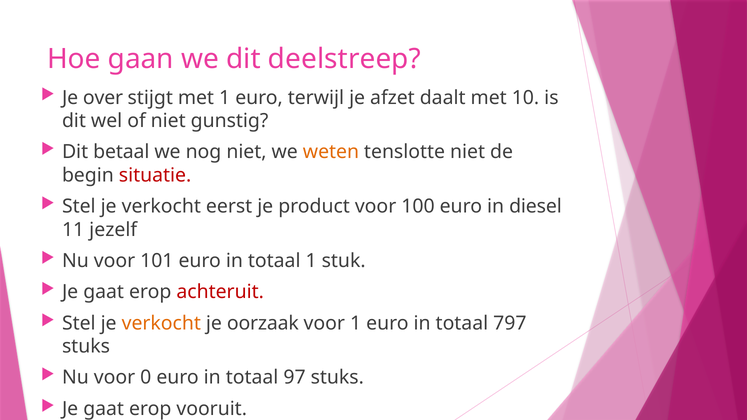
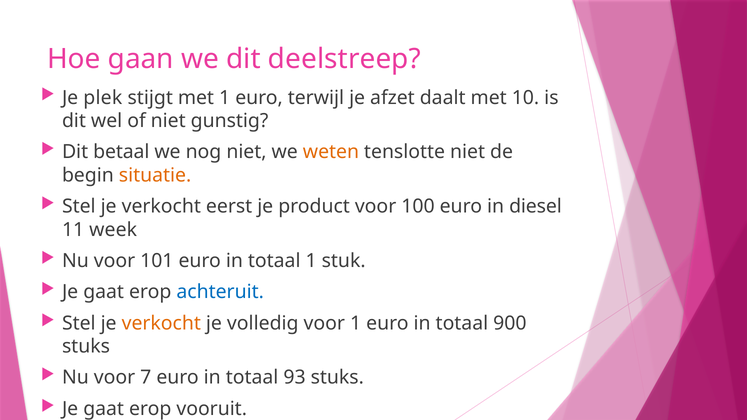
over: over -> plek
situatie colour: red -> orange
jezelf: jezelf -> week
achteruit colour: red -> blue
oorzaak: oorzaak -> volledig
797: 797 -> 900
0: 0 -> 7
97: 97 -> 93
